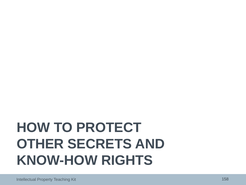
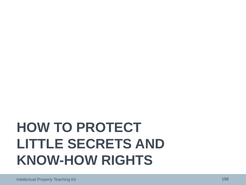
OTHER: OTHER -> LITTLE
